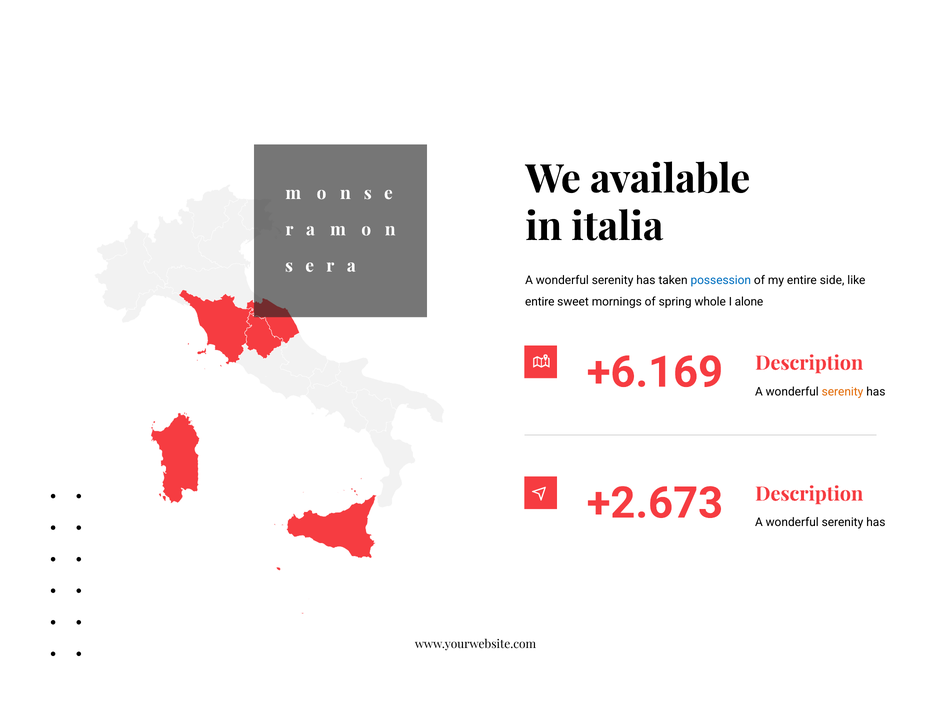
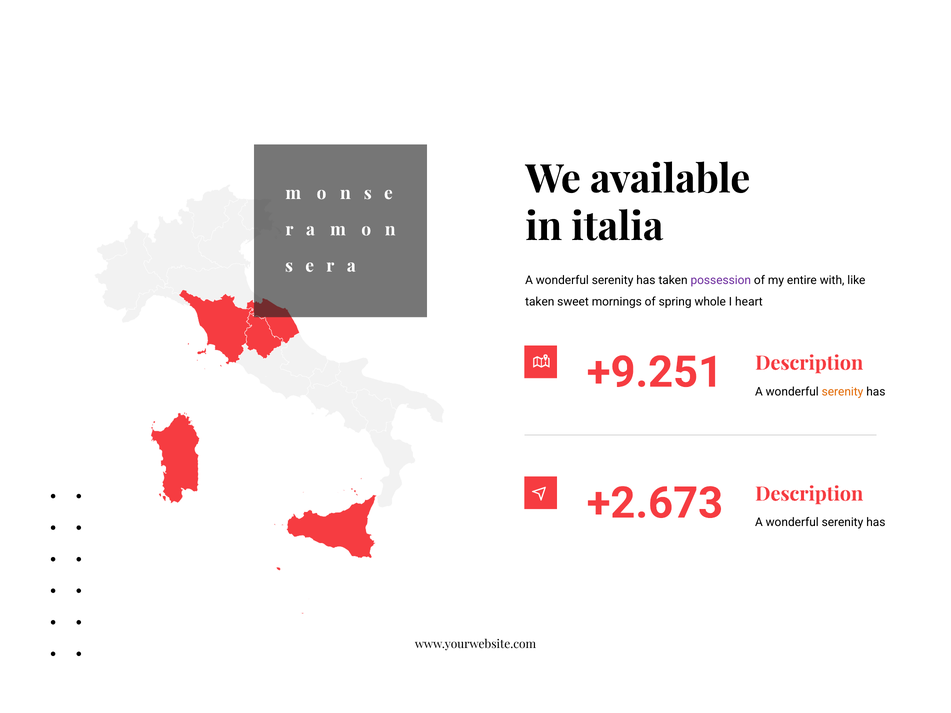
possession colour: blue -> purple
side: side -> with
entire at (540, 302): entire -> taken
alone: alone -> heart
+6.169: +6.169 -> +9.251
